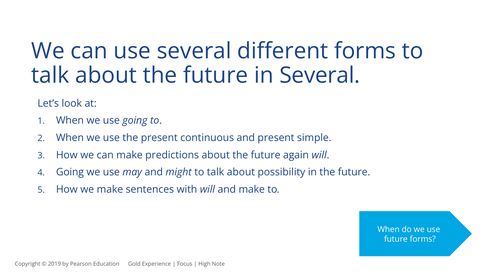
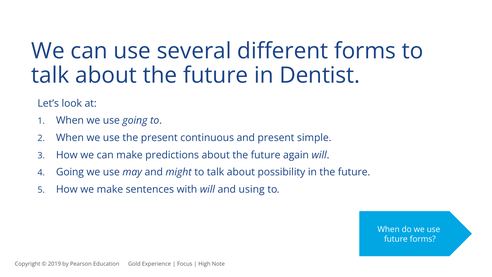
in Several: Several -> Dentist
and make: make -> using
